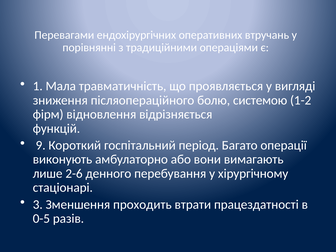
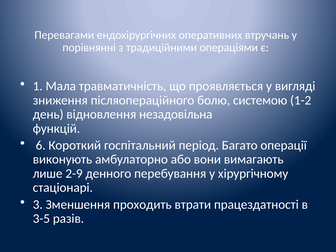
фірм: фірм -> день
відрізняється: відрізняється -> незадовільна
9: 9 -> 6
2-6: 2-6 -> 2-9
0-5: 0-5 -> 3-5
